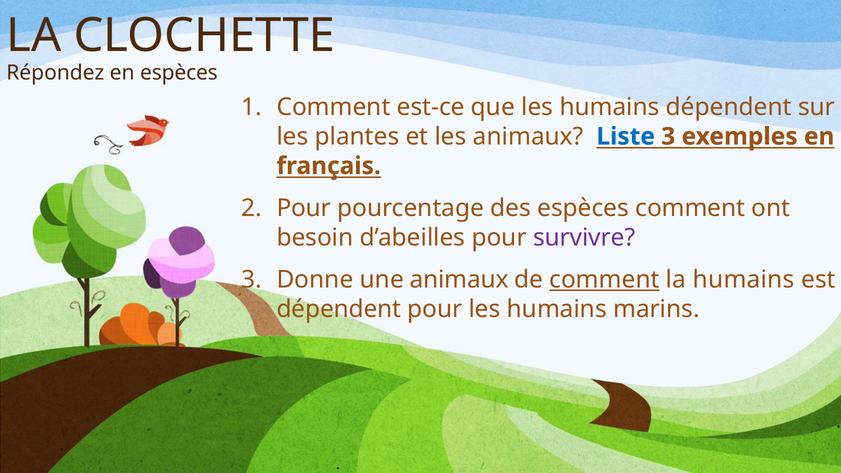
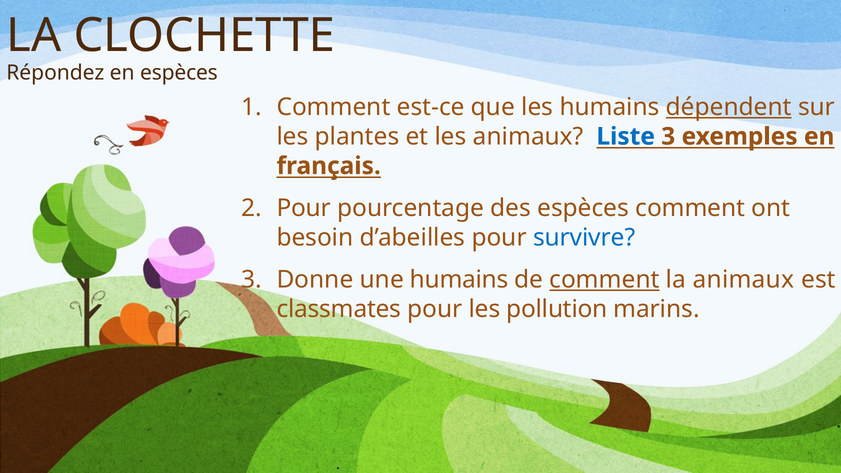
dépendent at (729, 107) underline: none -> present
survivre colour: purple -> blue
une animaux: animaux -> humains
la humains: humains -> animaux
dépendent at (339, 309): dépendent -> classmates
pour les humains: humains -> pollution
